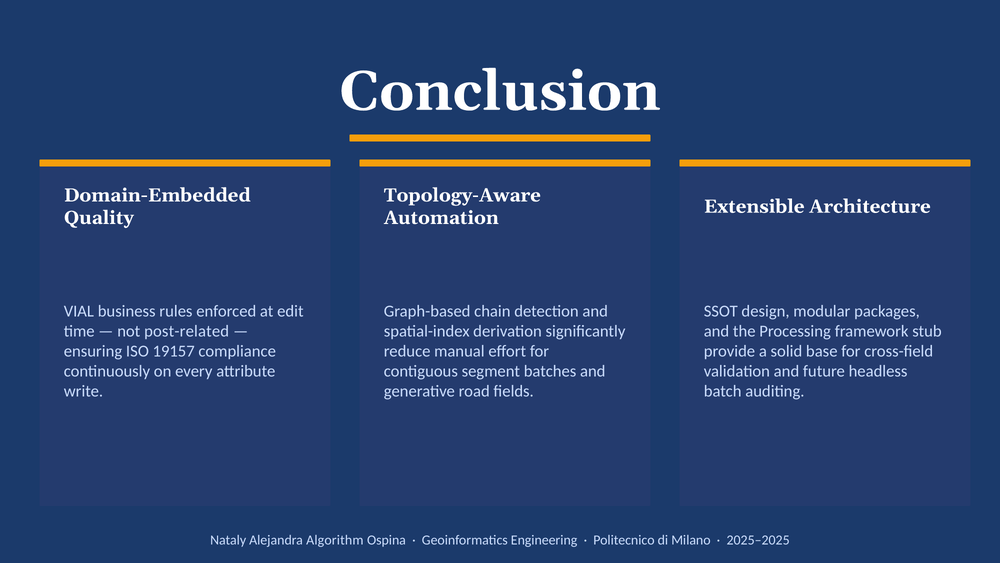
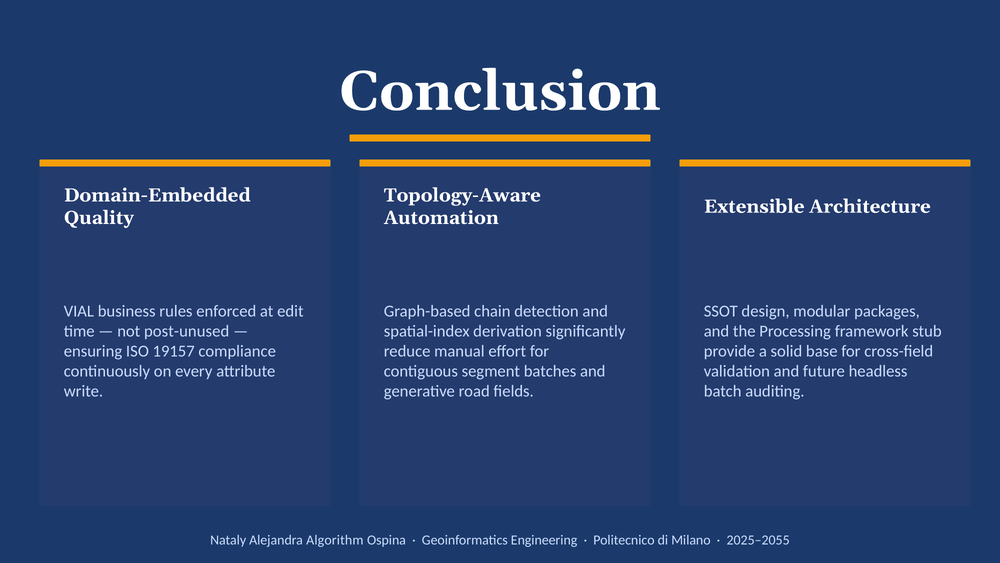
post-related: post-related -> post-unused
2025–2025: 2025–2025 -> 2025–2055
